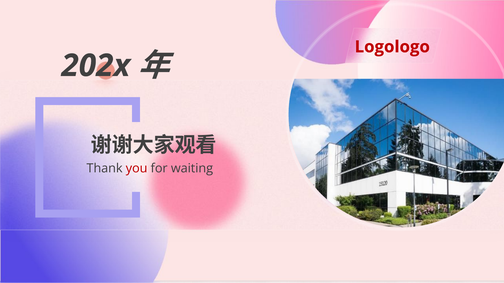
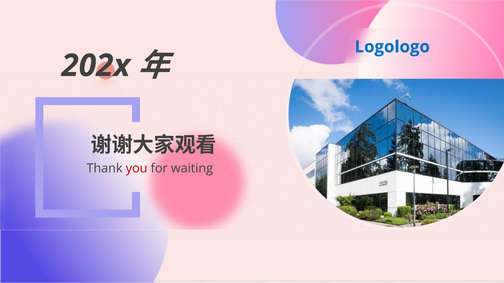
Logologo colour: red -> blue
